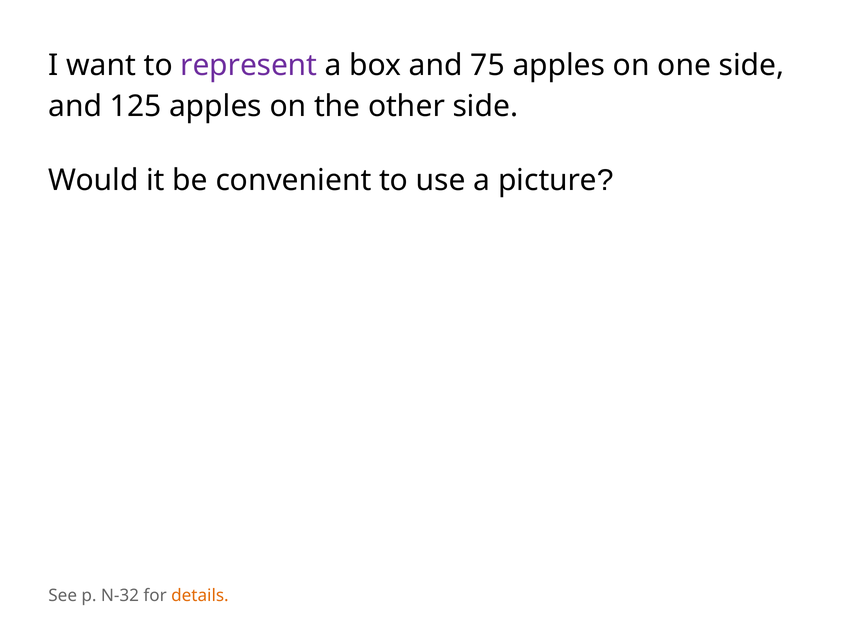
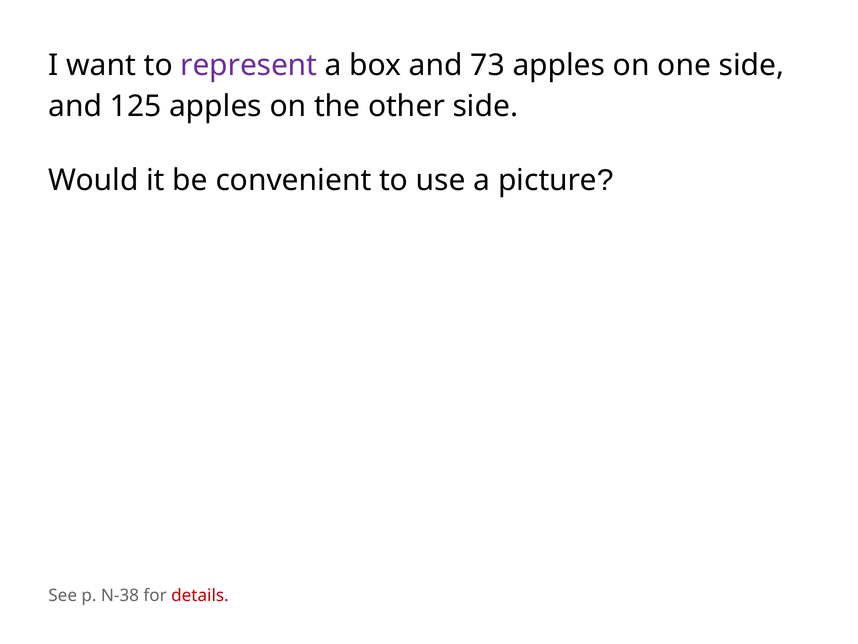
75: 75 -> 73
N-32: N-32 -> N-38
details colour: orange -> red
